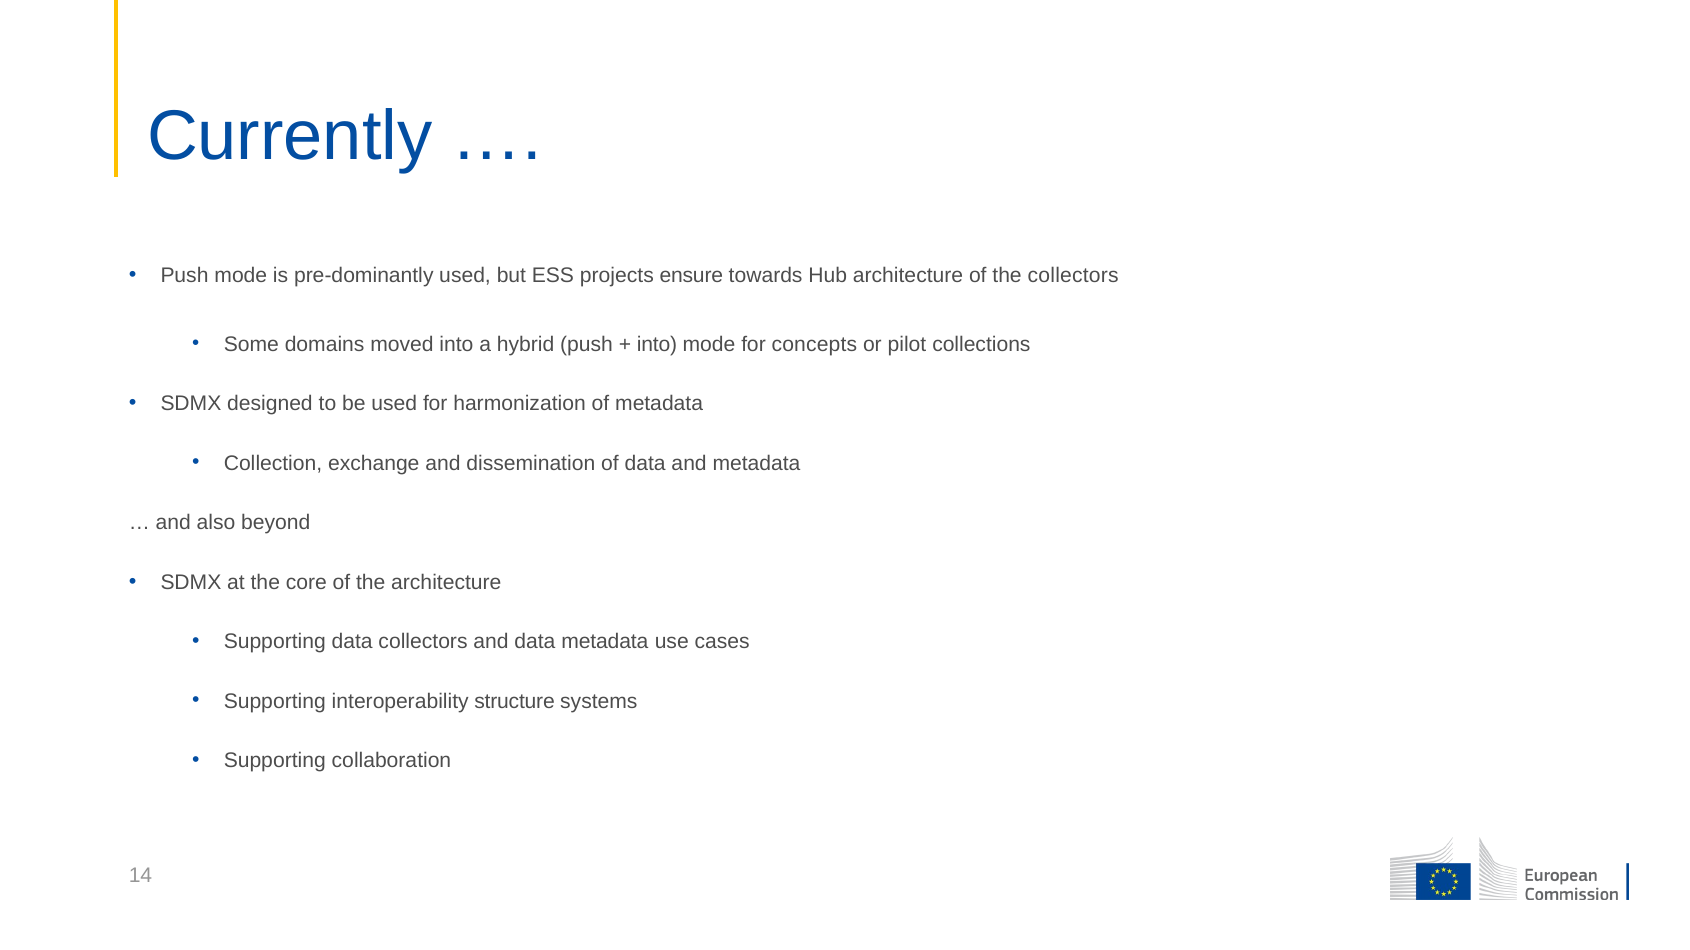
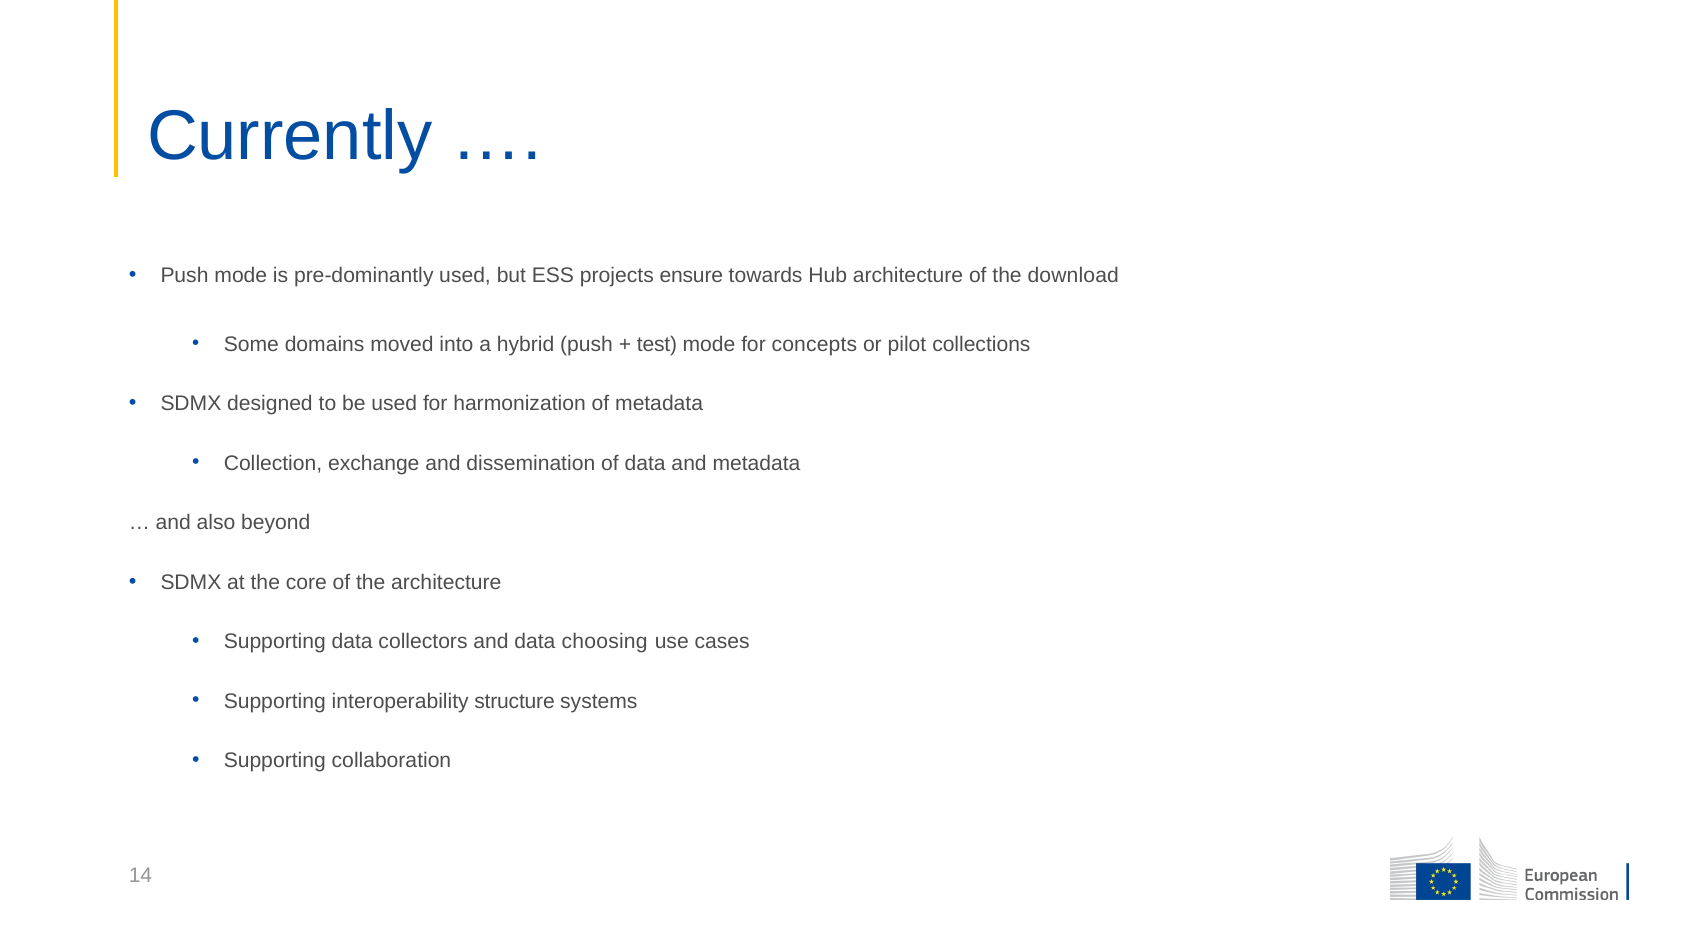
the collectors: collectors -> download
into at (657, 344): into -> test
data metadata: metadata -> choosing
